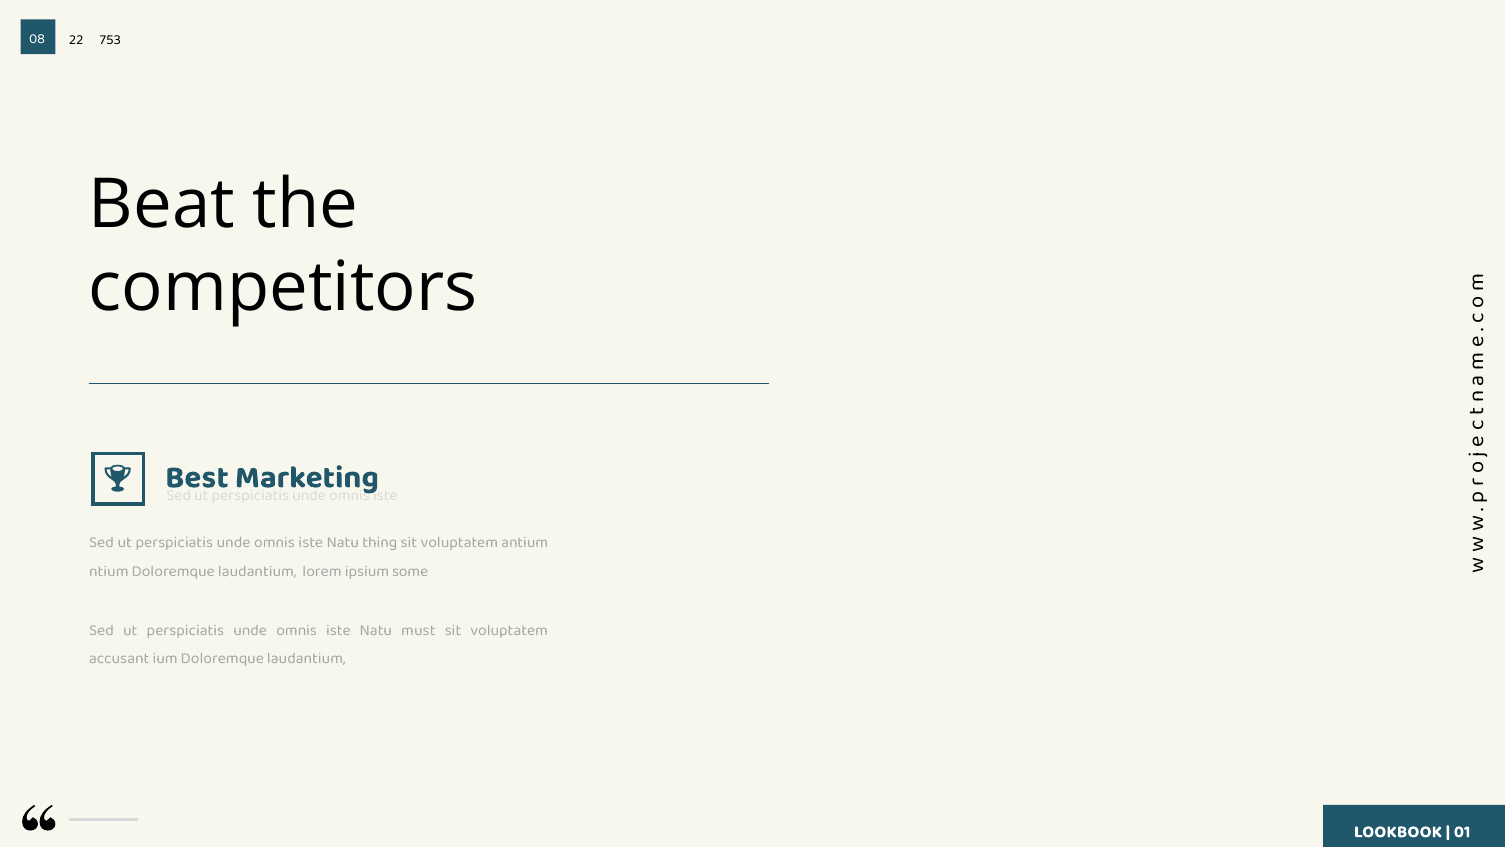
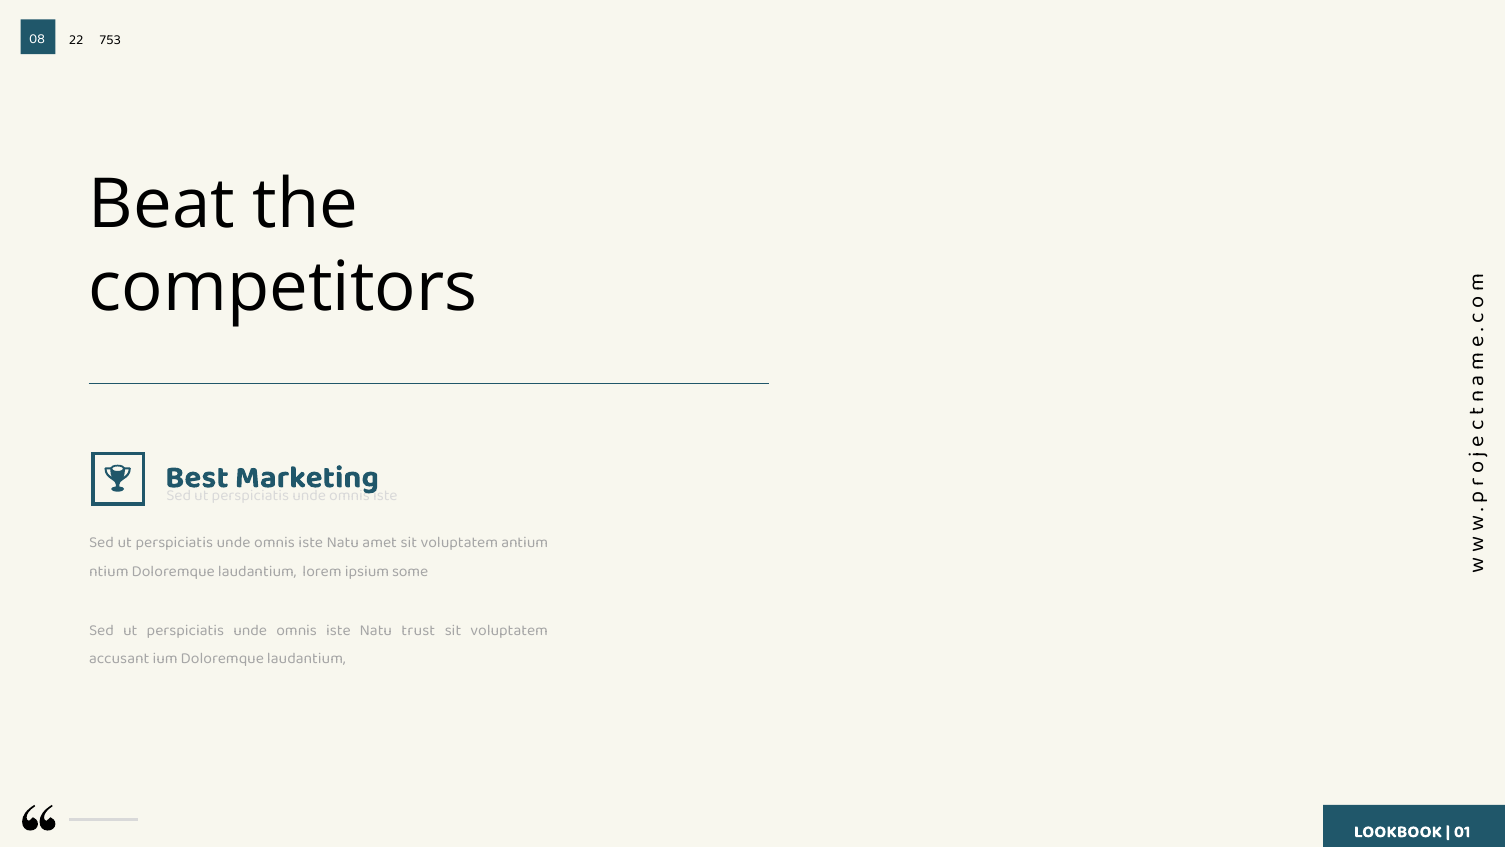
thing: thing -> amet
must: must -> trust
